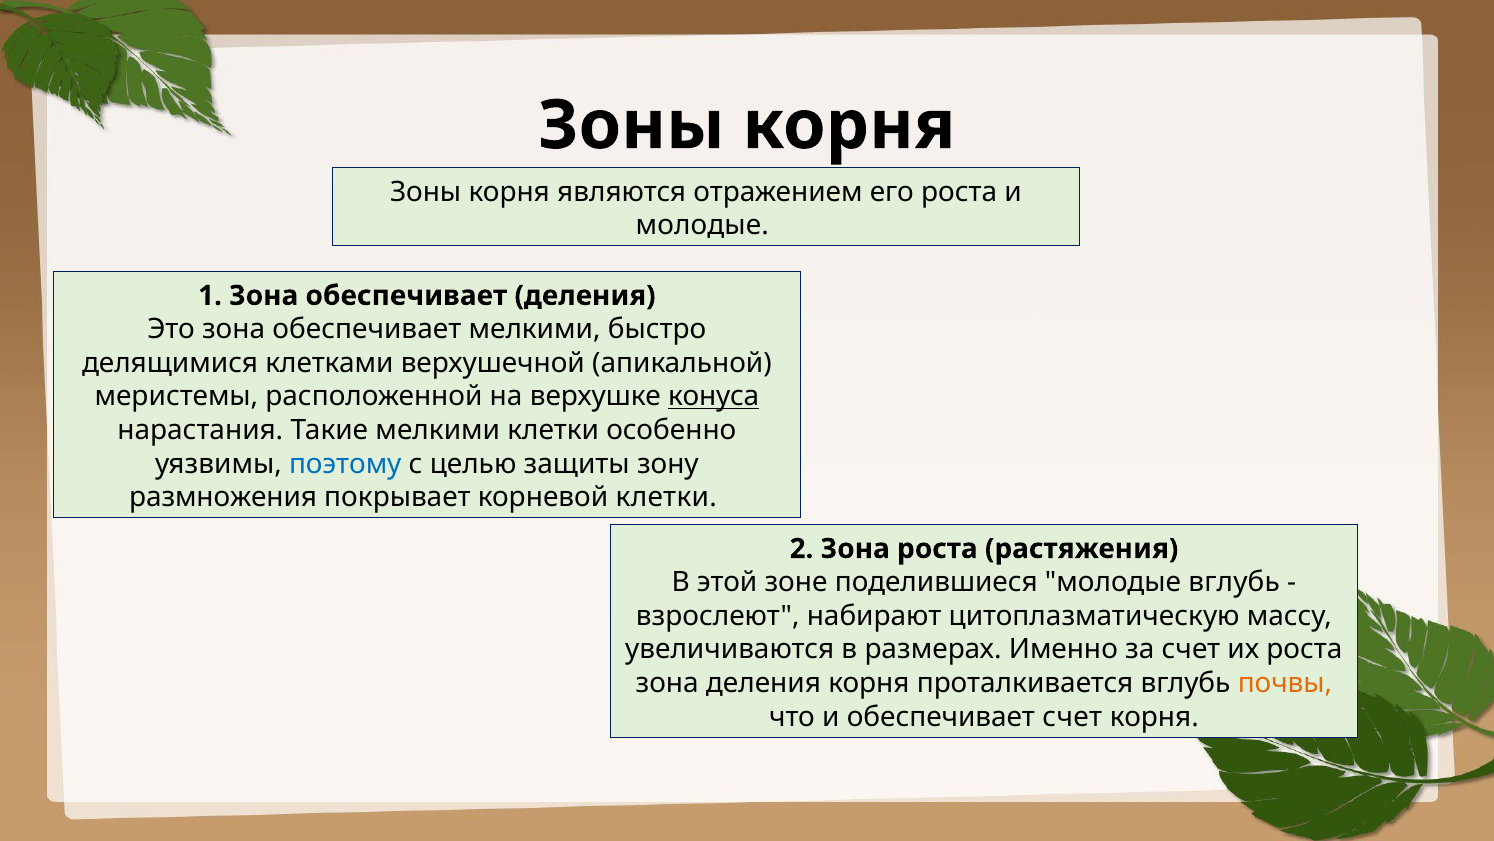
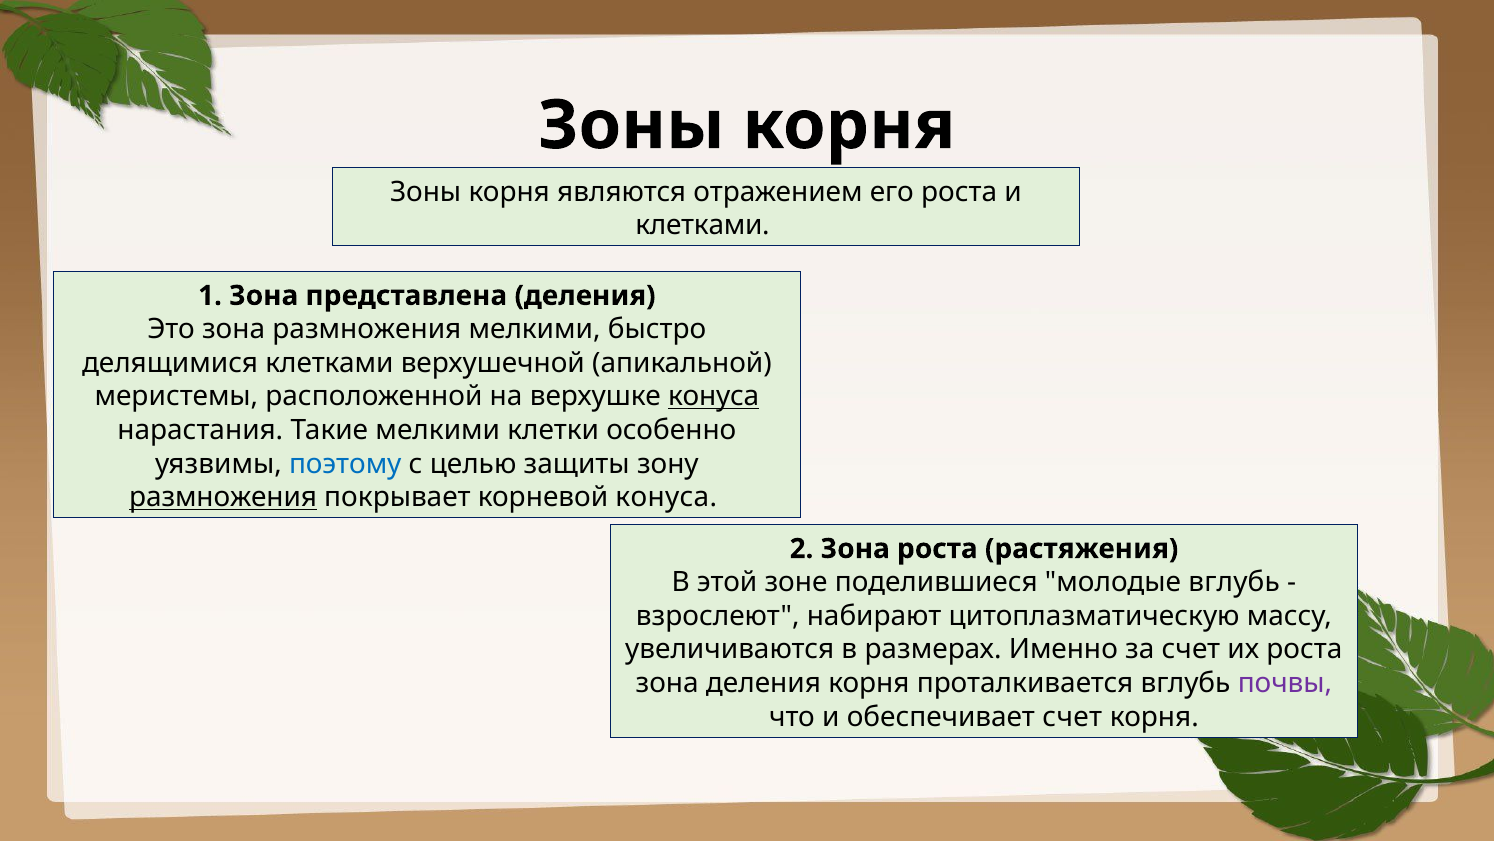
молодые at (702, 225): молодые -> клетками
1 Зона обеспечивает: обеспечивает -> представлена
Это зона обеспечивает: обеспечивает -> размножения
размножения at (223, 497) underline: none -> present
корневой клетки: клетки -> конуса
почвы colour: orange -> purple
